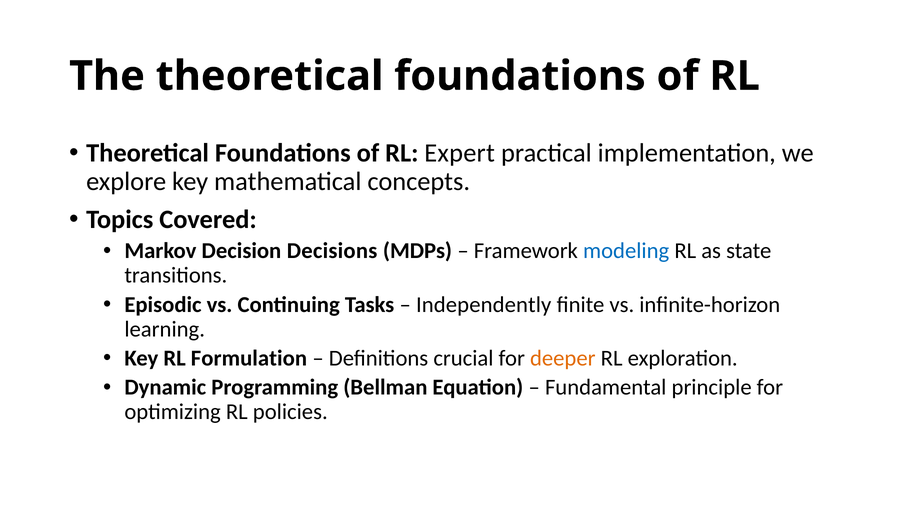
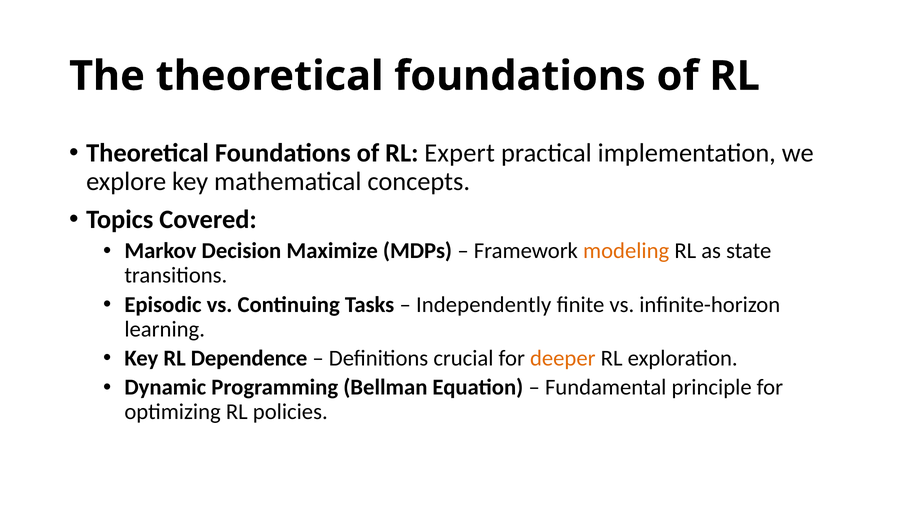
Decisions: Decisions -> Maximize
modeling colour: blue -> orange
Formulation: Formulation -> Dependence
